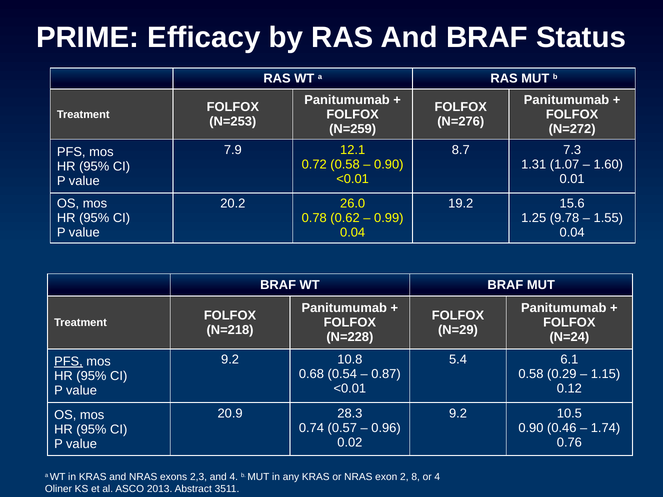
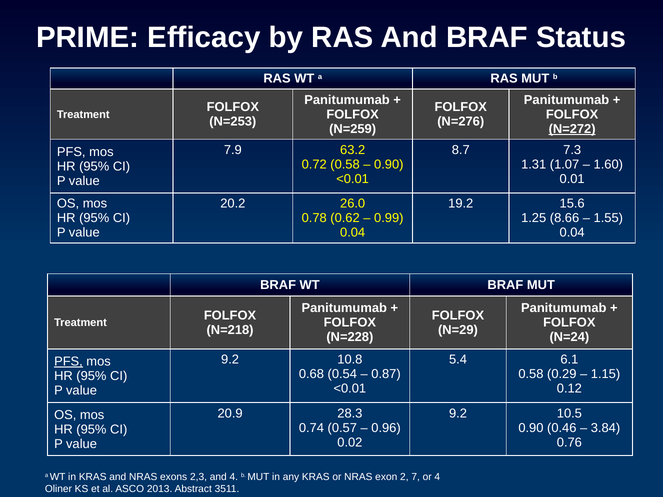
N=272 underline: none -> present
12.1: 12.1 -> 63.2
9.78: 9.78 -> 8.66
1.74: 1.74 -> 3.84
8: 8 -> 7
